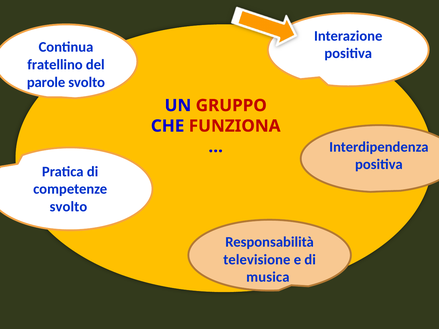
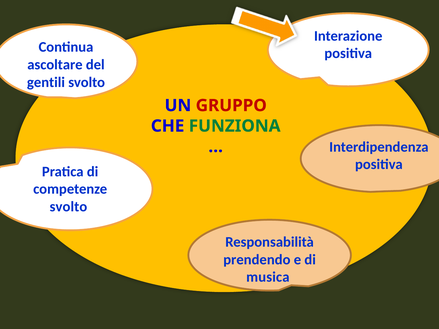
fratellino: fratellino -> ascoltare
parole: parole -> gentili
FUNZIONA colour: red -> green
televisione: televisione -> prendendo
